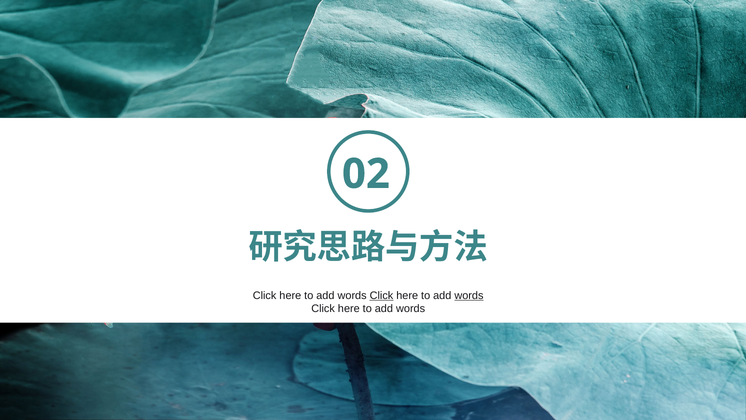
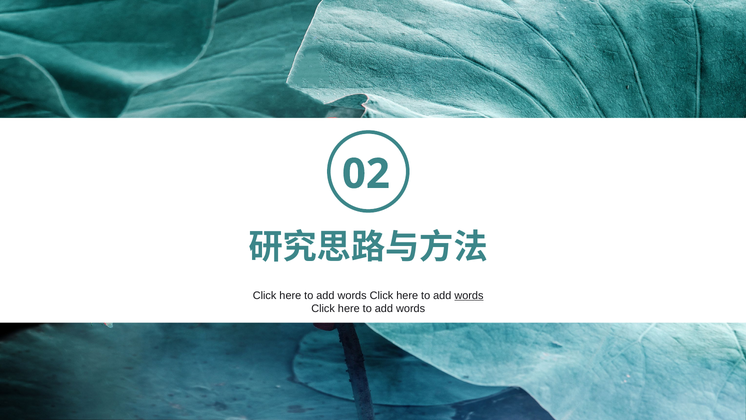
Click at (381, 295) underline: present -> none
